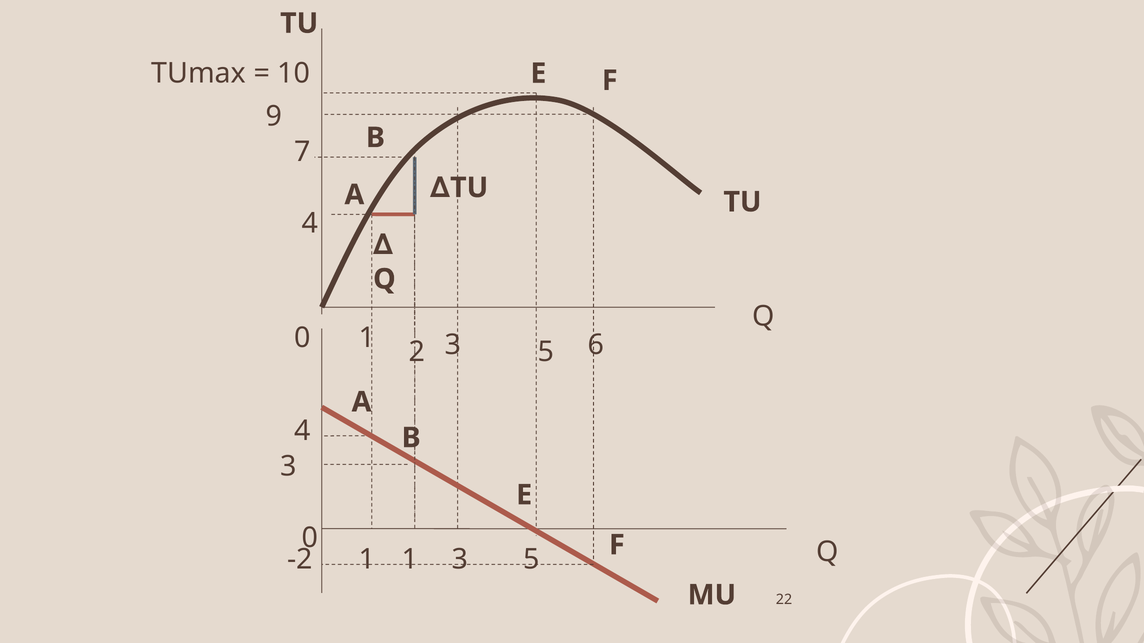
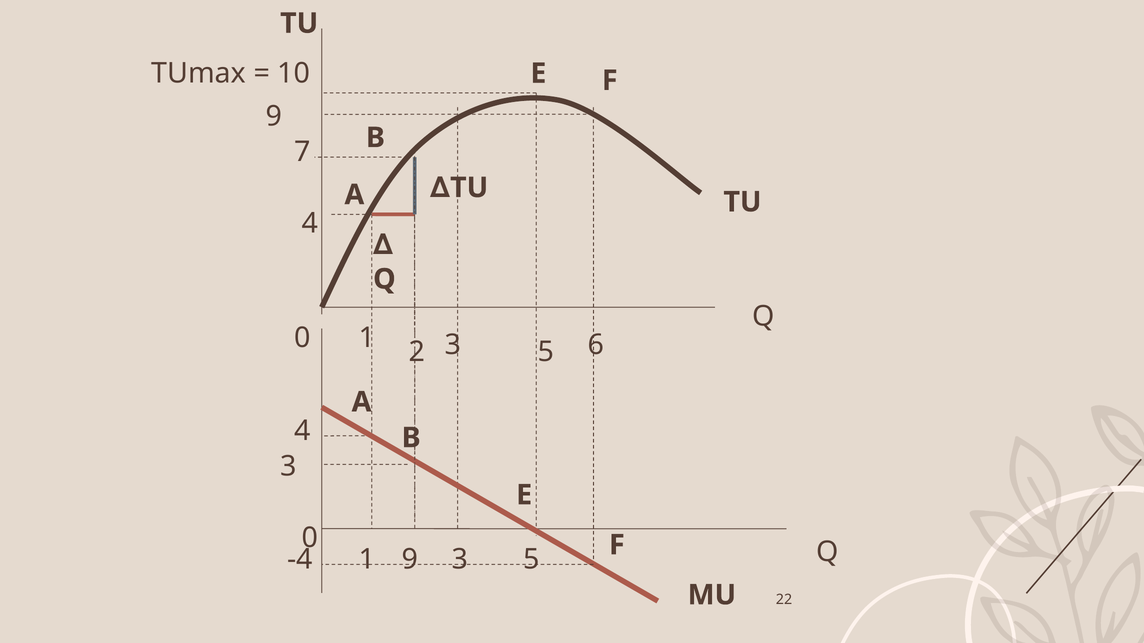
-2: -2 -> -4
1 1: 1 -> 9
